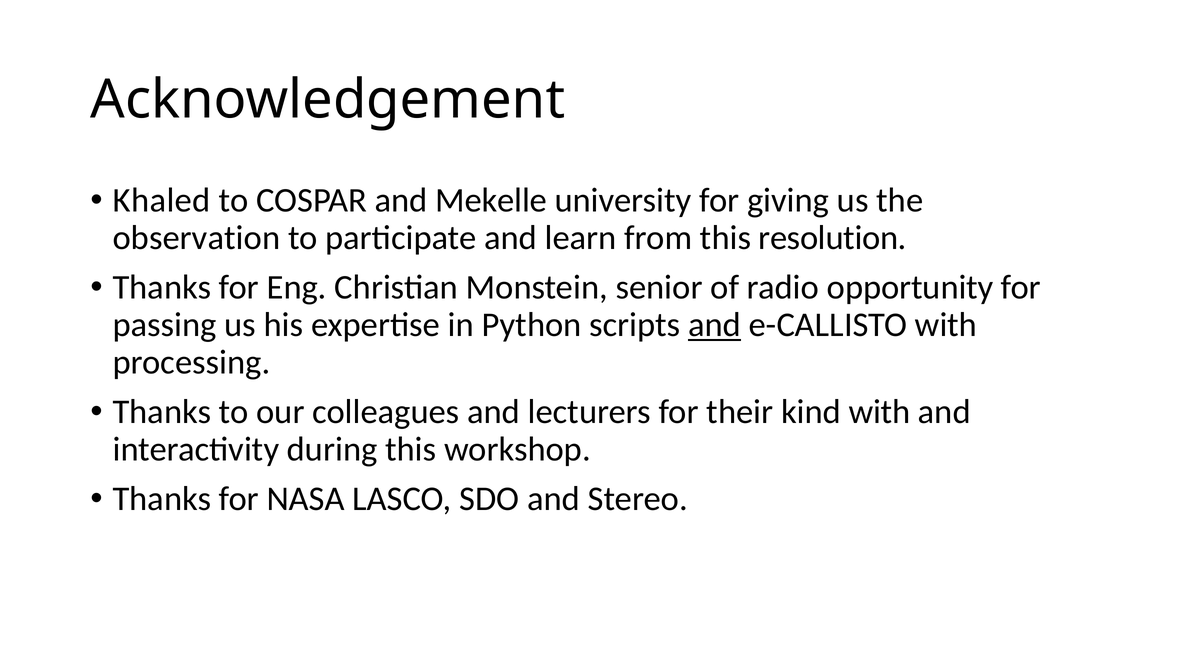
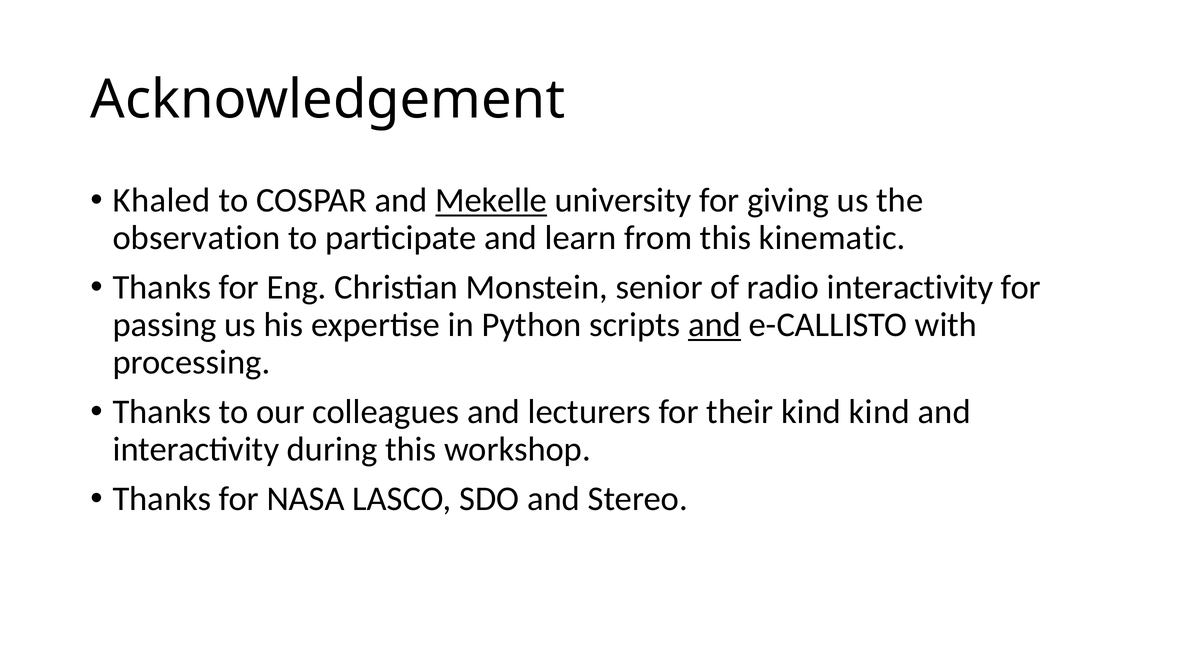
Mekelle underline: none -> present
resolution: resolution -> kinematic
radio opportunity: opportunity -> interactivity
kind with: with -> kind
